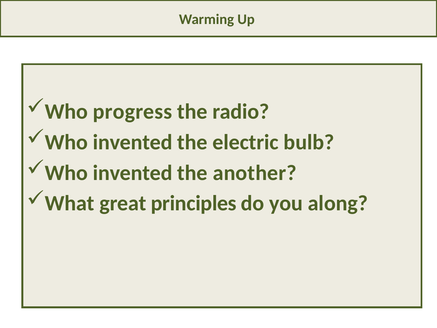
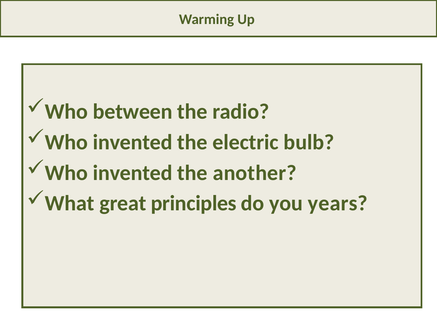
progress: progress -> between
along: along -> years
